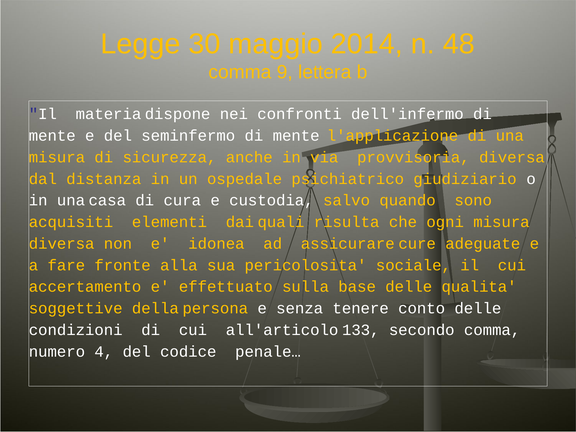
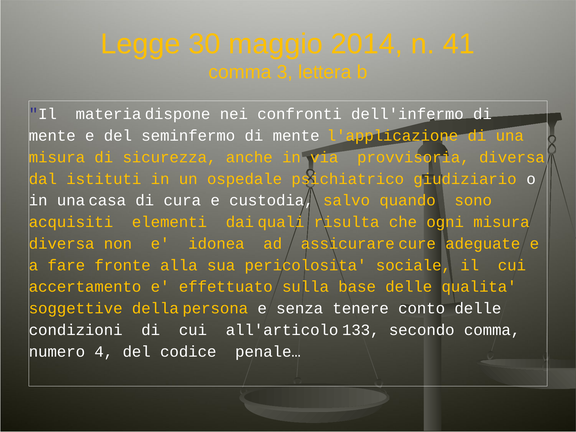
48: 48 -> 41
9: 9 -> 3
distanza: distanza -> istituti
